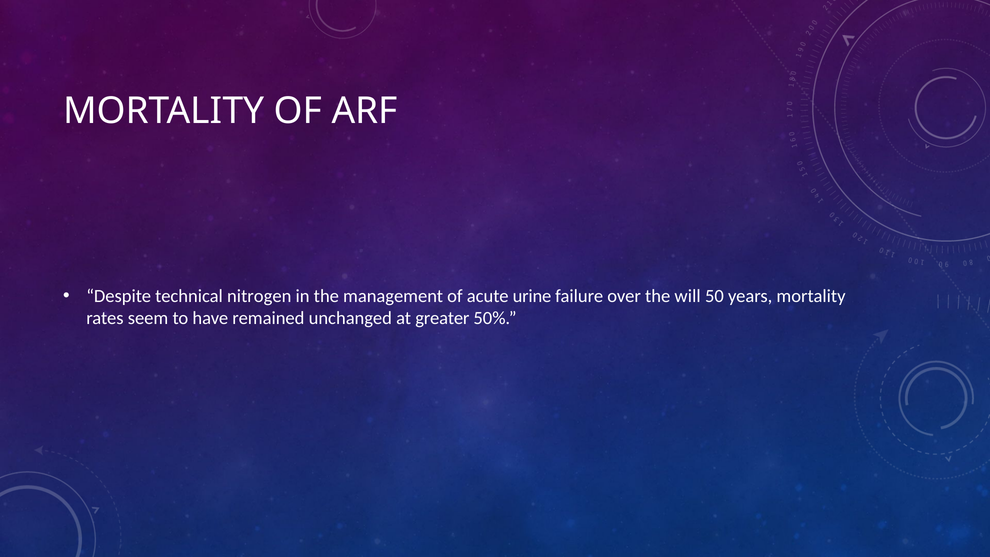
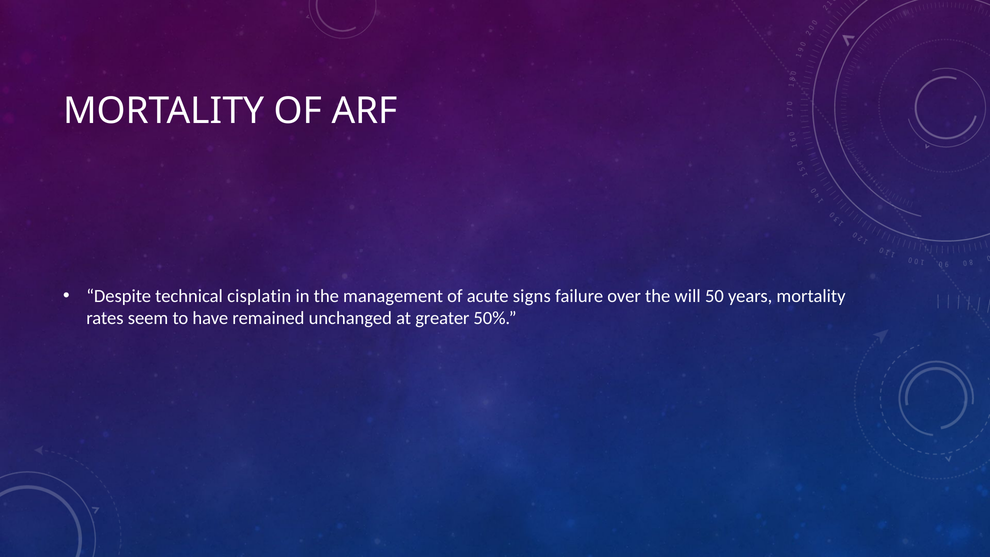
nitrogen: nitrogen -> cisplatin
urine: urine -> signs
